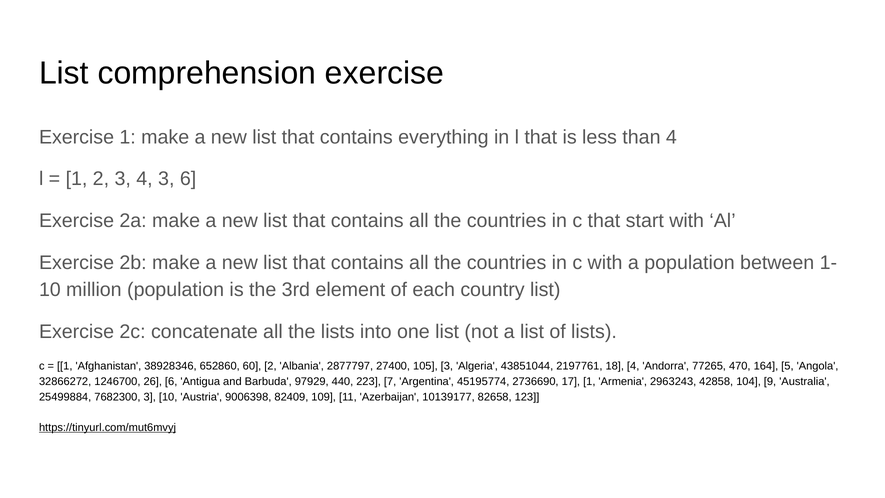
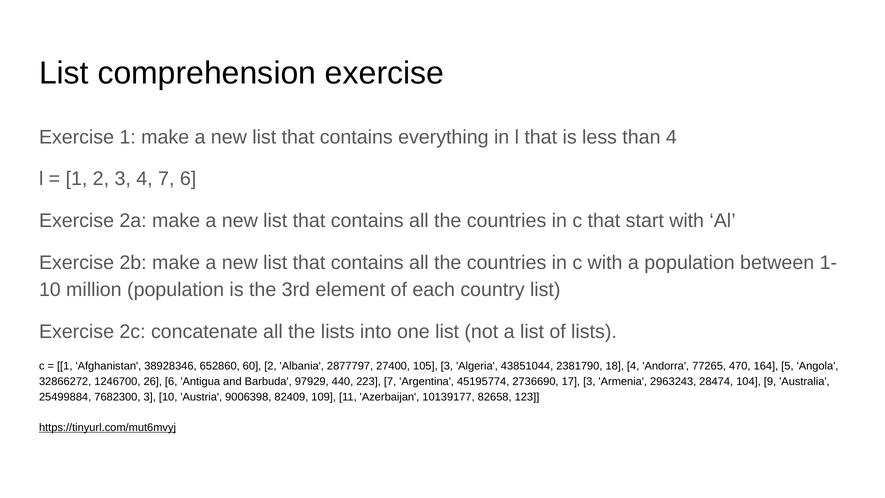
4 3: 3 -> 7
2197761: 2197761 -> 2381790
17 1: 1 -> 3
42858: 42858 -> 28474
